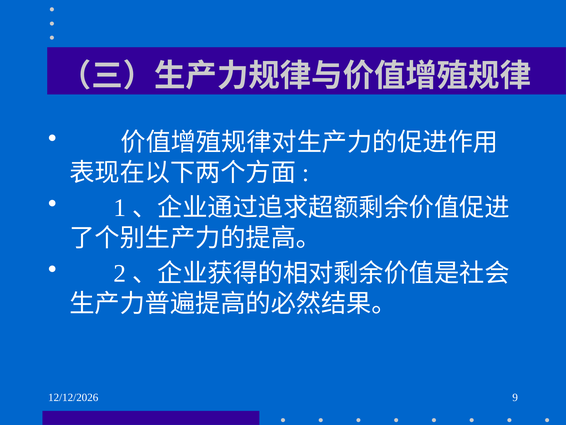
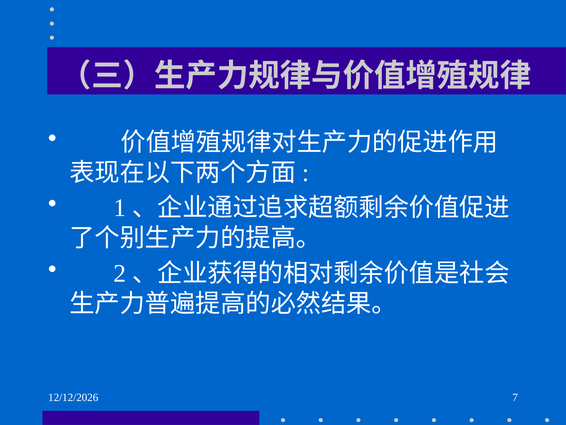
9: 9 -> 7
